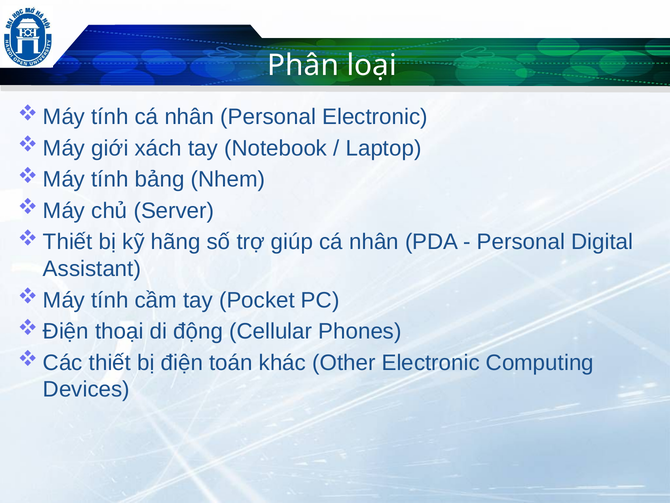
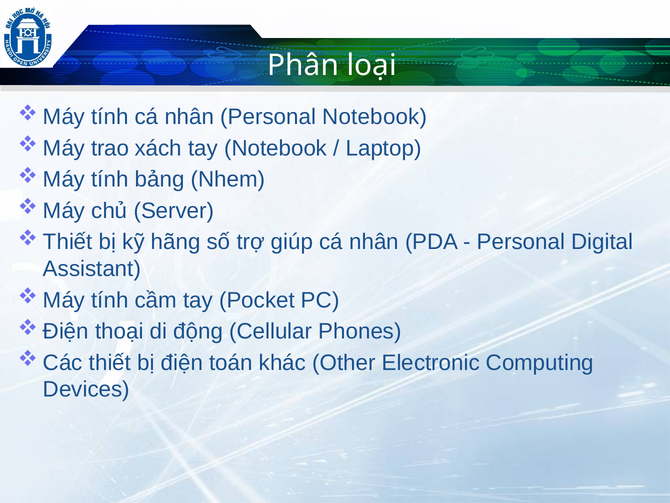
Personal Electronic: Electronic -> Notebook
giới: giới -> trao
